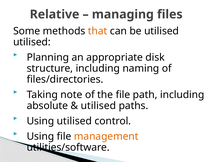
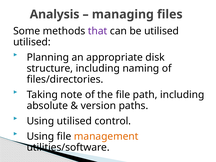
Relative: Relative -> Analysis
that colour: orange -> purple
utilised at (98, 106): utilised -> version
